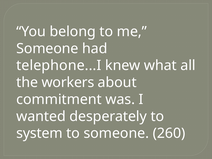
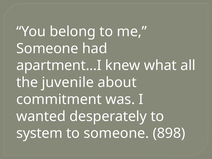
telephone...I: telephone...I -> apartment...I
workers: workers -> juvenile
260: 260 -> 898
